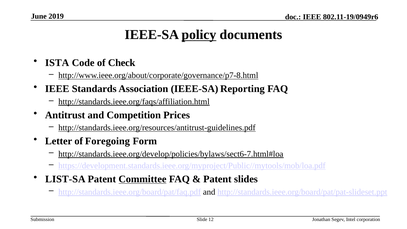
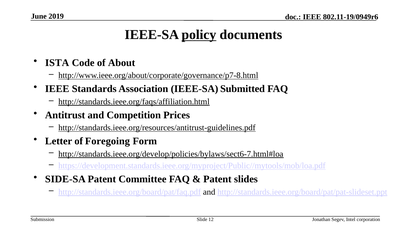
Check: Check -> About
Reporting: Reporting -> Submitted
LIST-SA: LIST-SA -> SIDE-SA
Committee underline: present -> none
